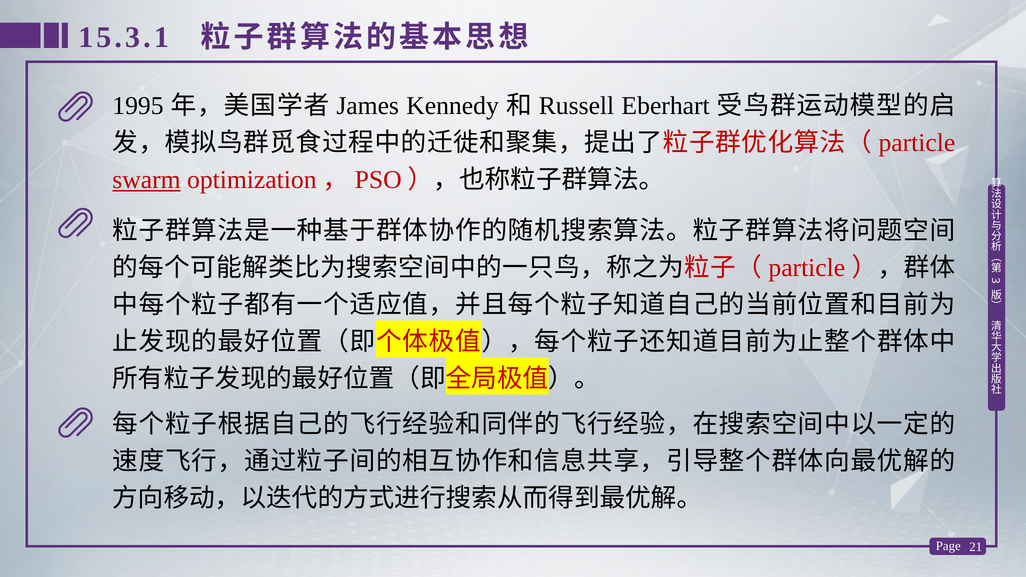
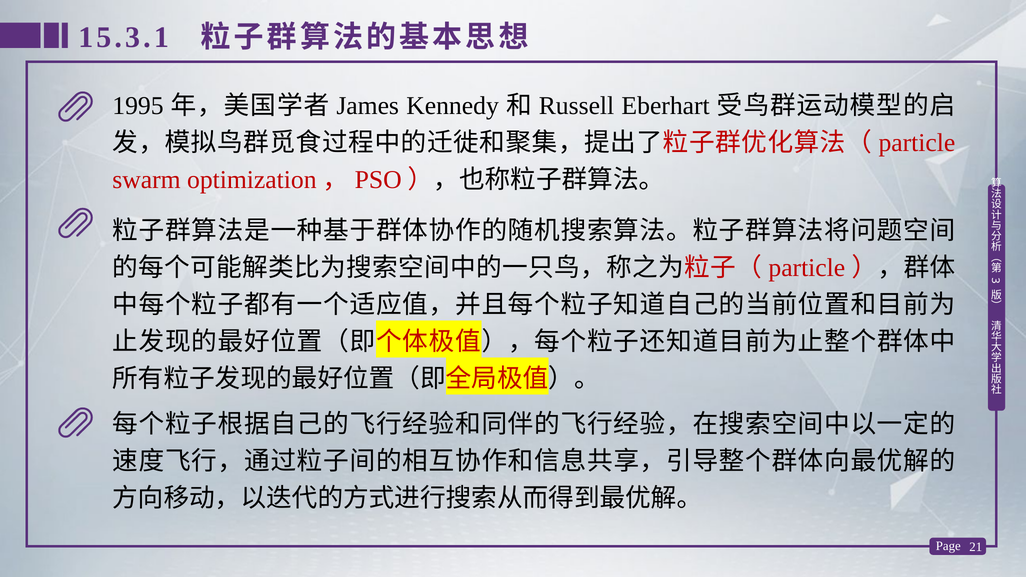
swarm underline: present -> none
